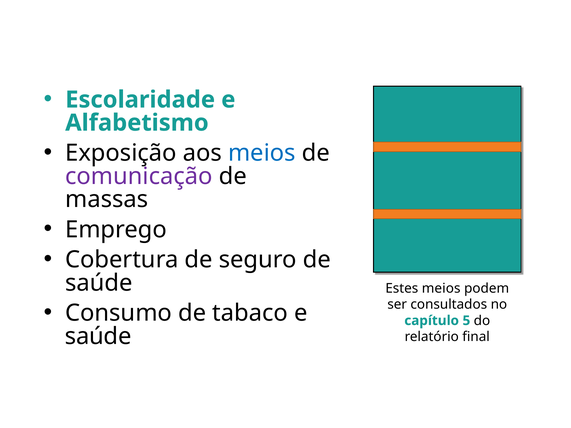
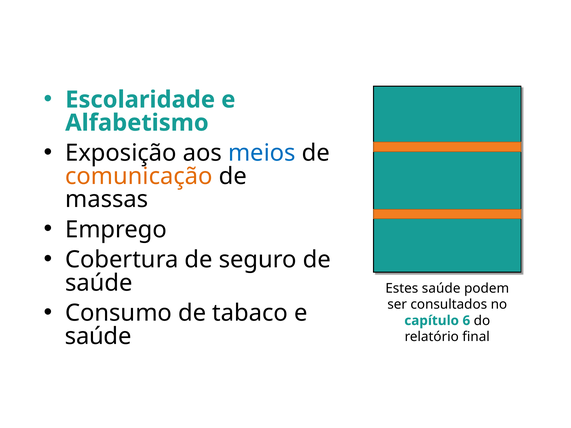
comunicação colour: purple -> orange
Estes meios: meios -> saúde
5: 5 -> 6
